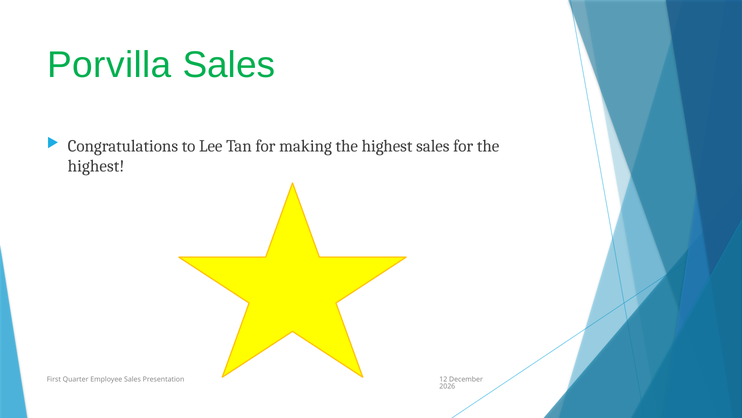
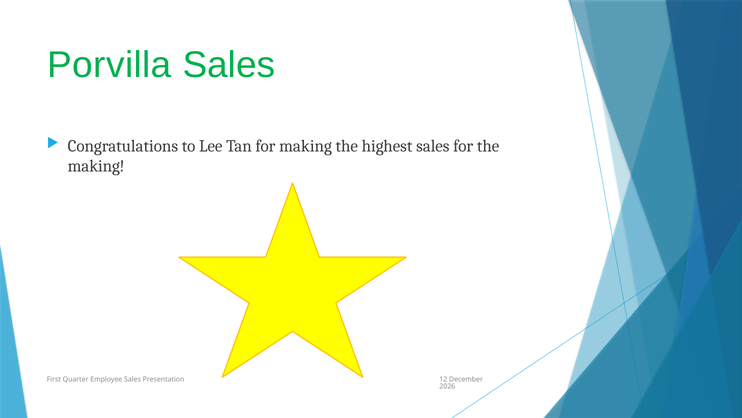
highest at (96, 166): highest -> making
